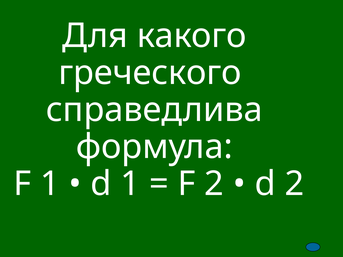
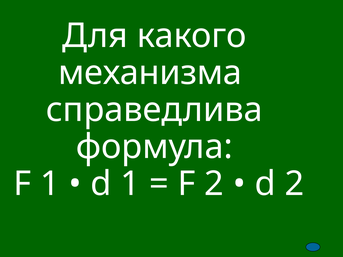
греческого: греческого -> механизма
